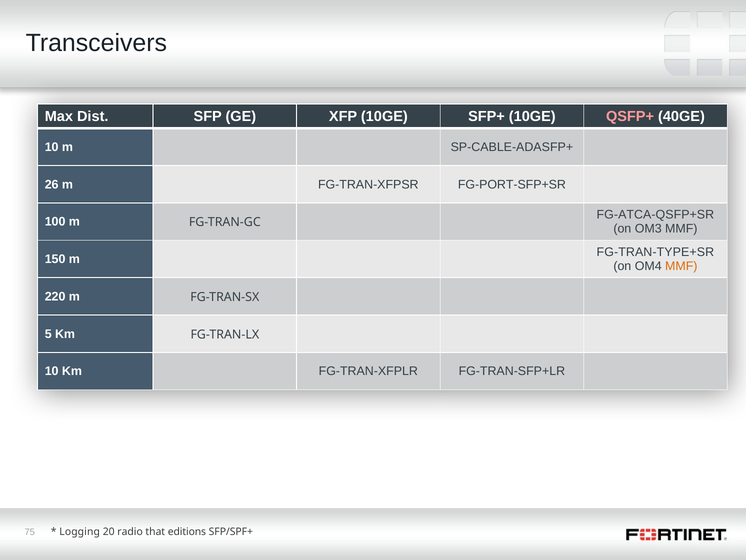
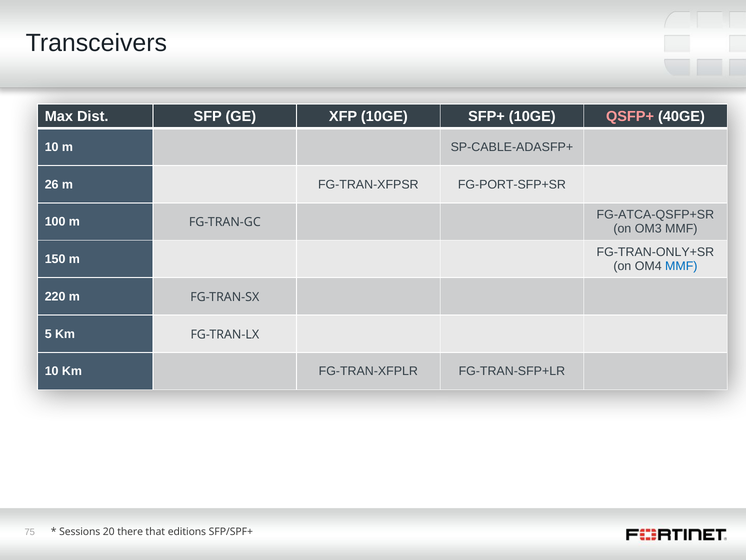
FG-TRAN-TYPE+SR: FG-TRAN-TYPE+SR -> FG-TRAN-ONLY+SR
MMF at (681, 266) colour: orange -> blue
Logging: Logging -> Sessions
radio: radio -> there
